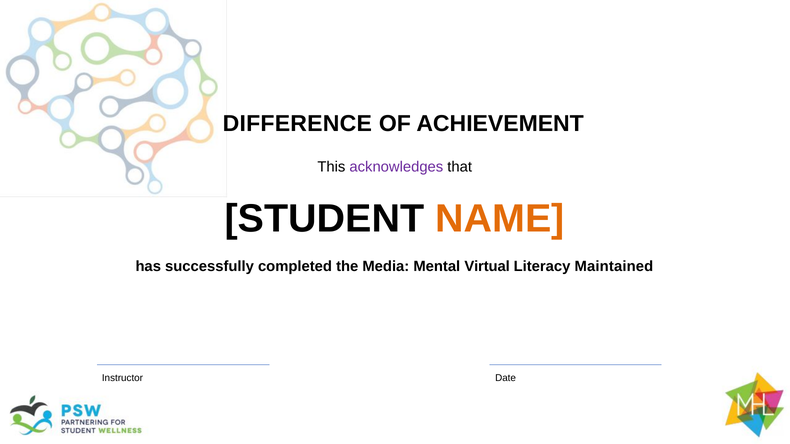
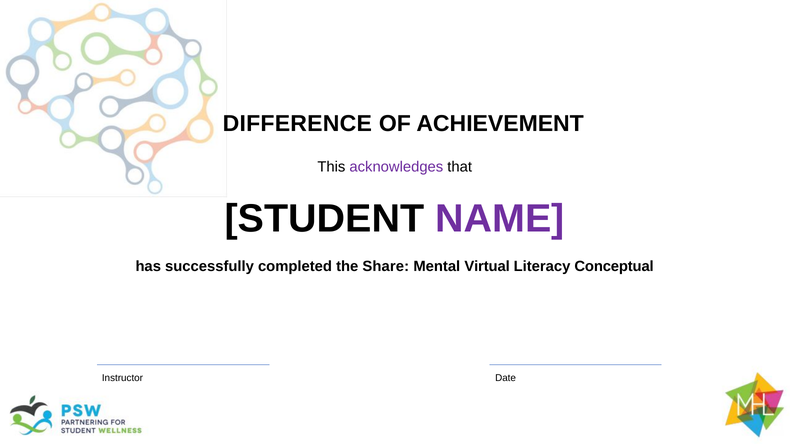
NAME colour: orange -> purple
Media: Media -> Share
Maintained: Maintained -> Conceptual
